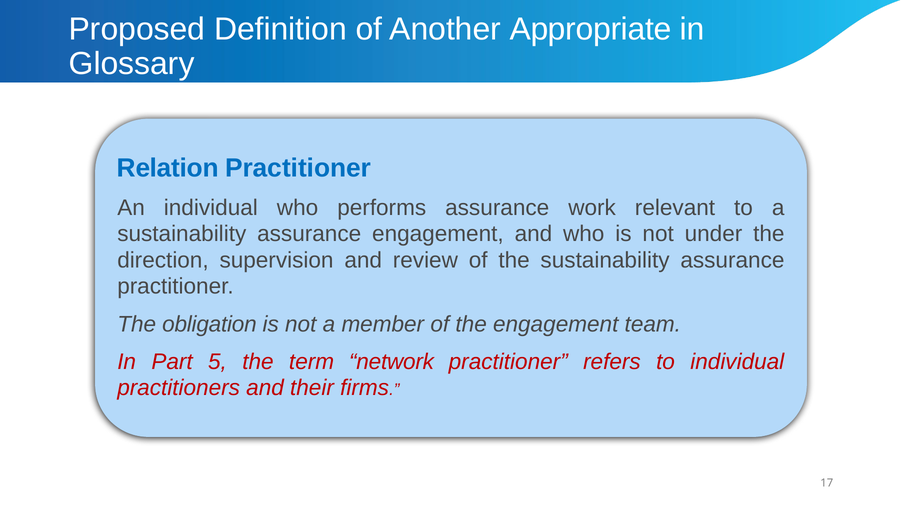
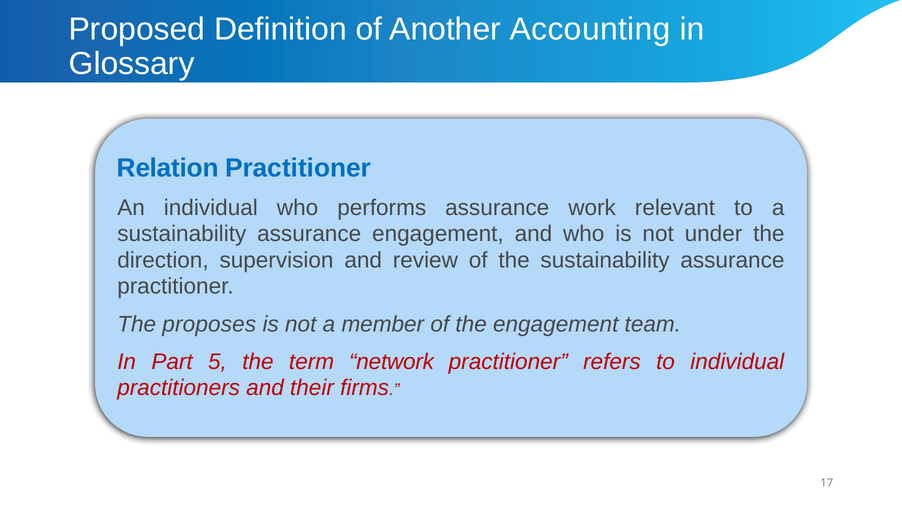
Appropriate: Appropriate -> Accounting
obligation: obligation -> proposes
